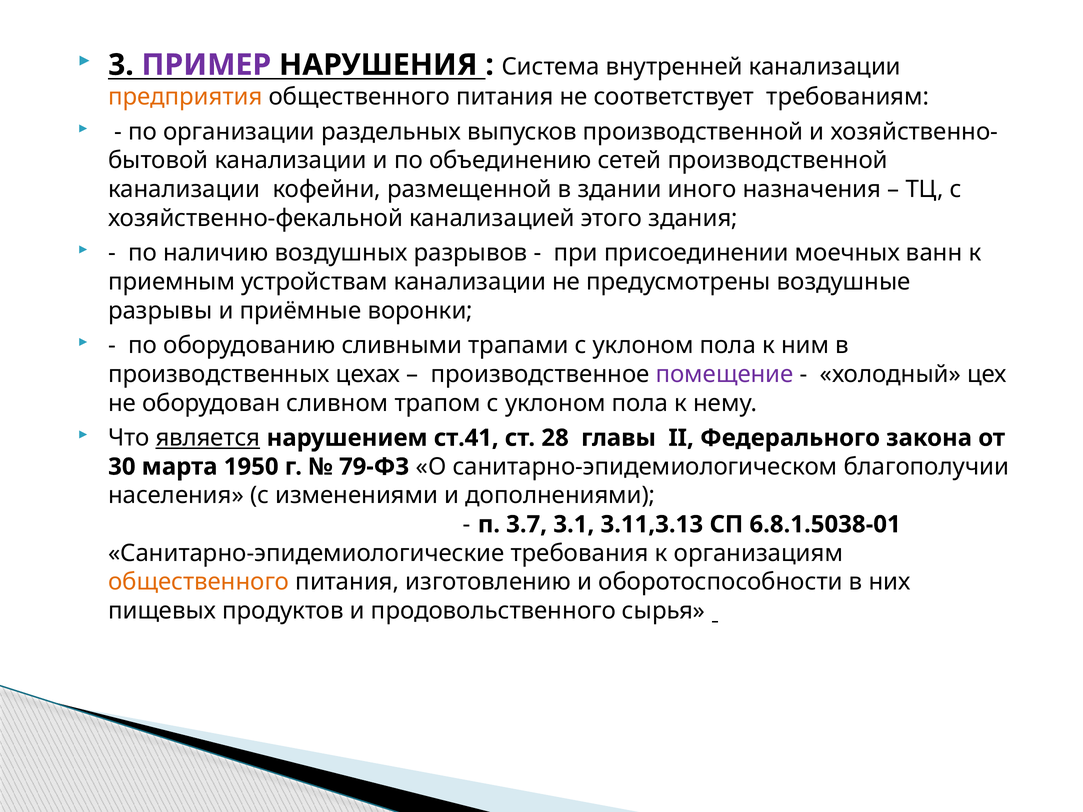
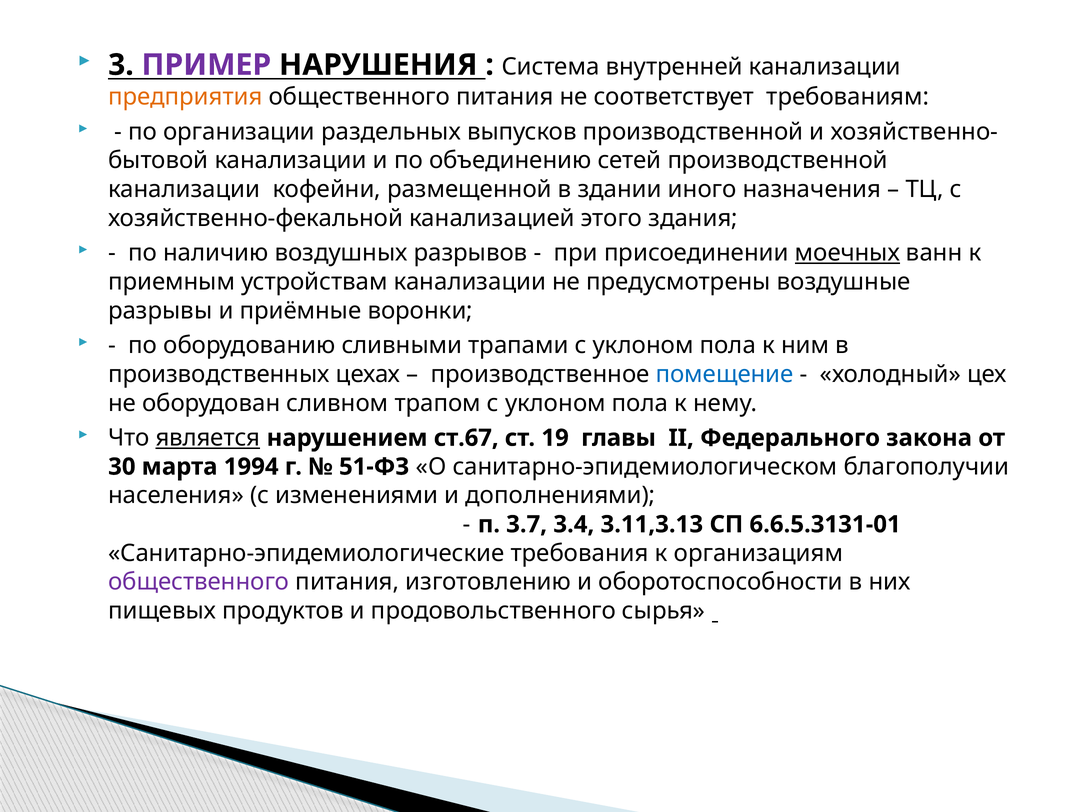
моечных underline: none -> present
помещение colour: purple -> blue
ст.41: ст.41 -> ст.67
28: 28 -> 19
1950: 1950 -> 1994
79-ФЗ: 79-ФЗ -> 51-ФЗ
3.1: 3.1 -> 3.4
6.8.1.5038-01: 6.8.1.5038-01 -> 6.6.5.3131-01
общественного at (199, 582) colour: orange -> purple
